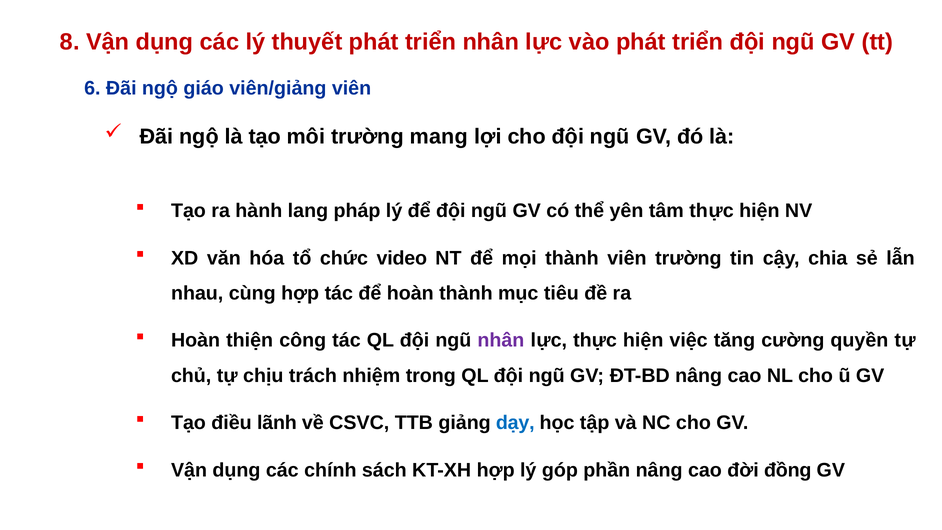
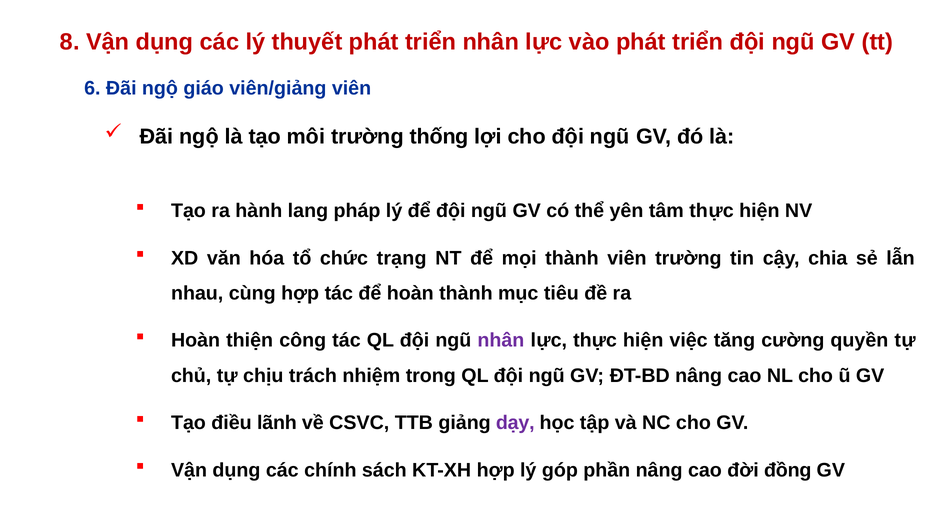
mang: mang -> thống
video: video -> trạng
dạy colour: blue -> purple
